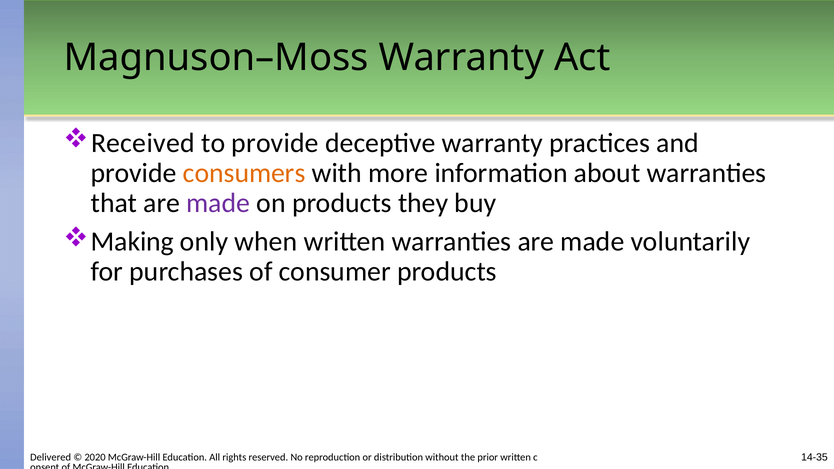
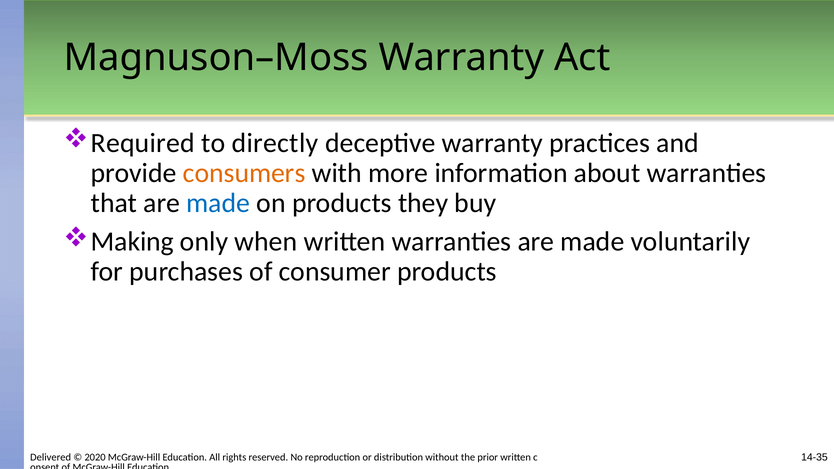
Received: Received -> Required
to provide: provide -> directly
made at (218, 203) colour: purple -> blue
